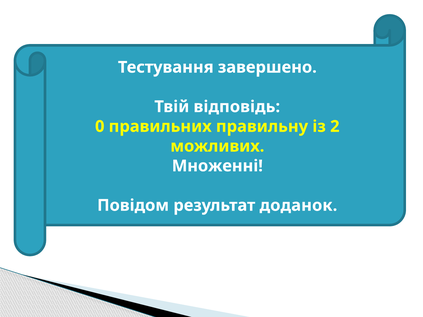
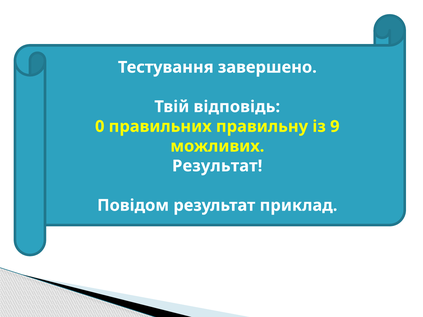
2: 2 -> 9
Множенні at (217, 166): Множенні -> Результат
доданок: доданок -> приклад
